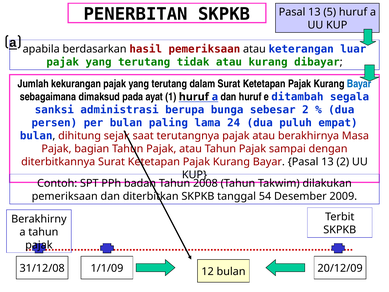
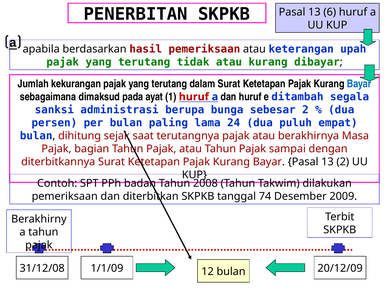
5: 5 -> 6
luar: luar -> upah
huruf at (194, 97) colour: black -> red
54: 54 -> 74
